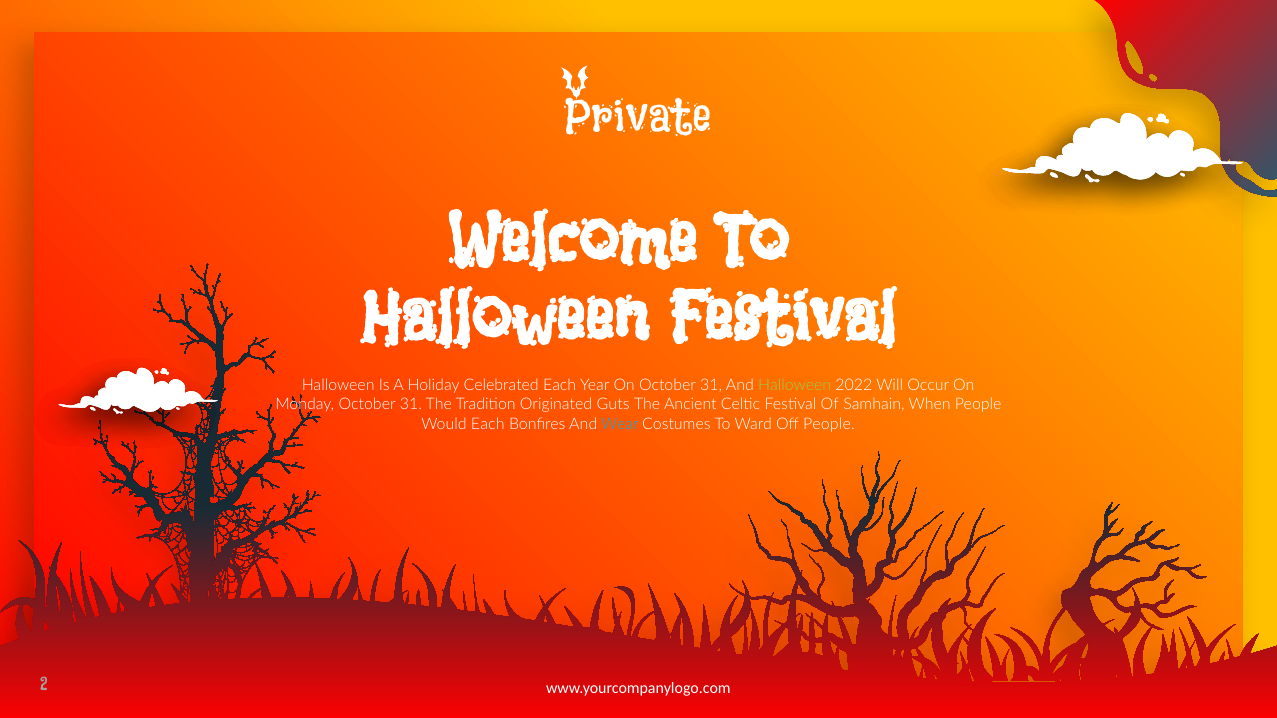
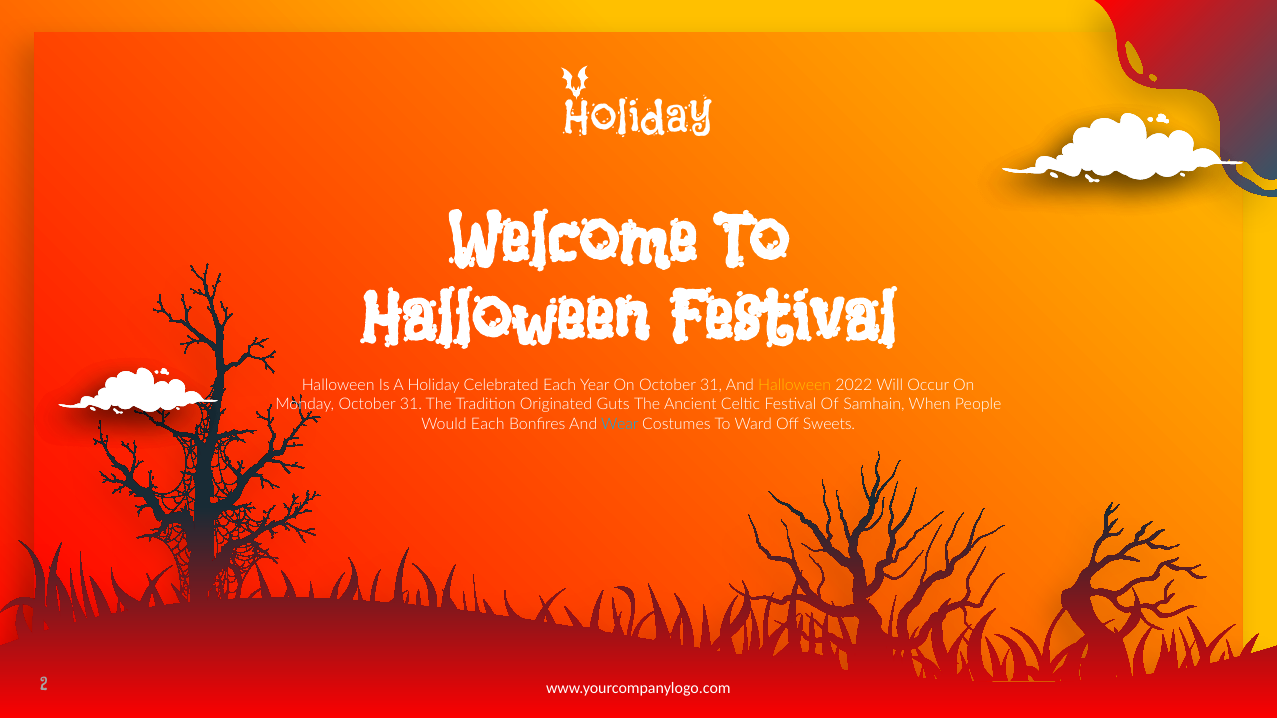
Private at (638, 119): Private -> Holiday
Halloween at (795, 386) colour: light green -> yellow
Off People: People -> Sweets
